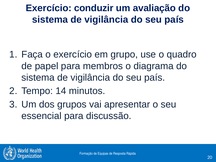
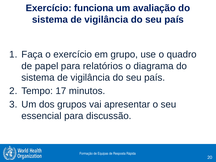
conduzir: conduzir -> funciona
membros: membros -> relatórios
14: 14 -> 17
